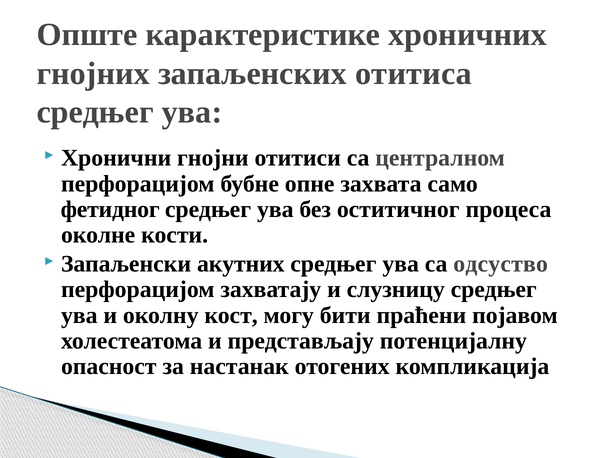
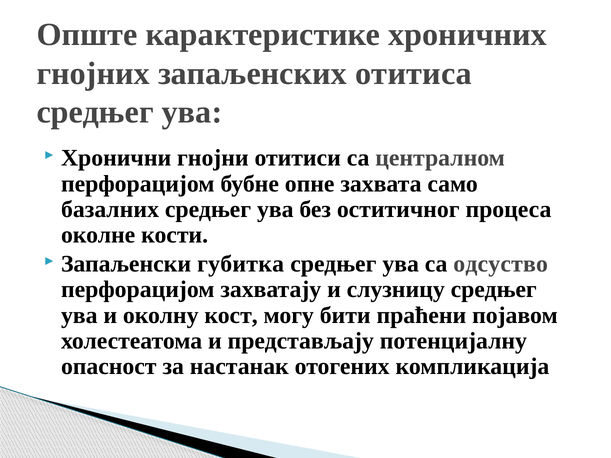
фетидног: фетидног -> базалних
акутних: акутних -> губитка
